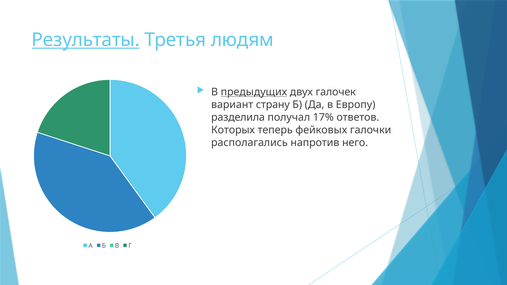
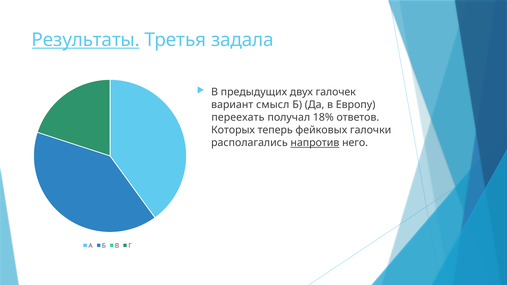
людям: людям -> задала
предыдущих underline: present -> none
страну: страну -> смысл
разделила: разделила -> переехать
17%: 17% -> 18%
напротив underline: none -> present
